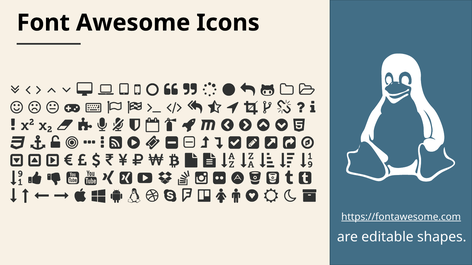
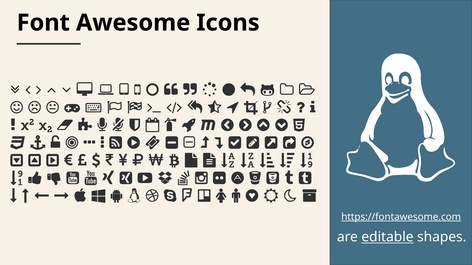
editable underline: none -> present
